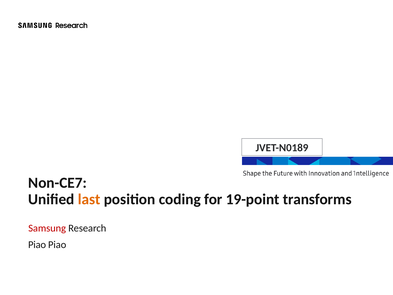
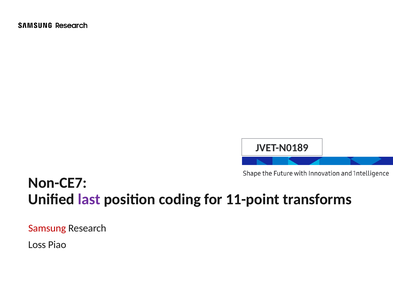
last colour: orange -> purple
19-point: 19-point -> 11-point
Piao at (37, 245): Piao -> Loss
